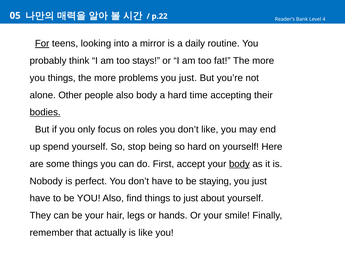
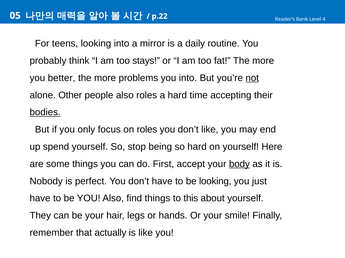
For underline: present -> none
you things: things -> better
problems you just: just -> into
not underline: none -> present
also body: body -> roles
be staying: staying -> looking
to just: just -> this
